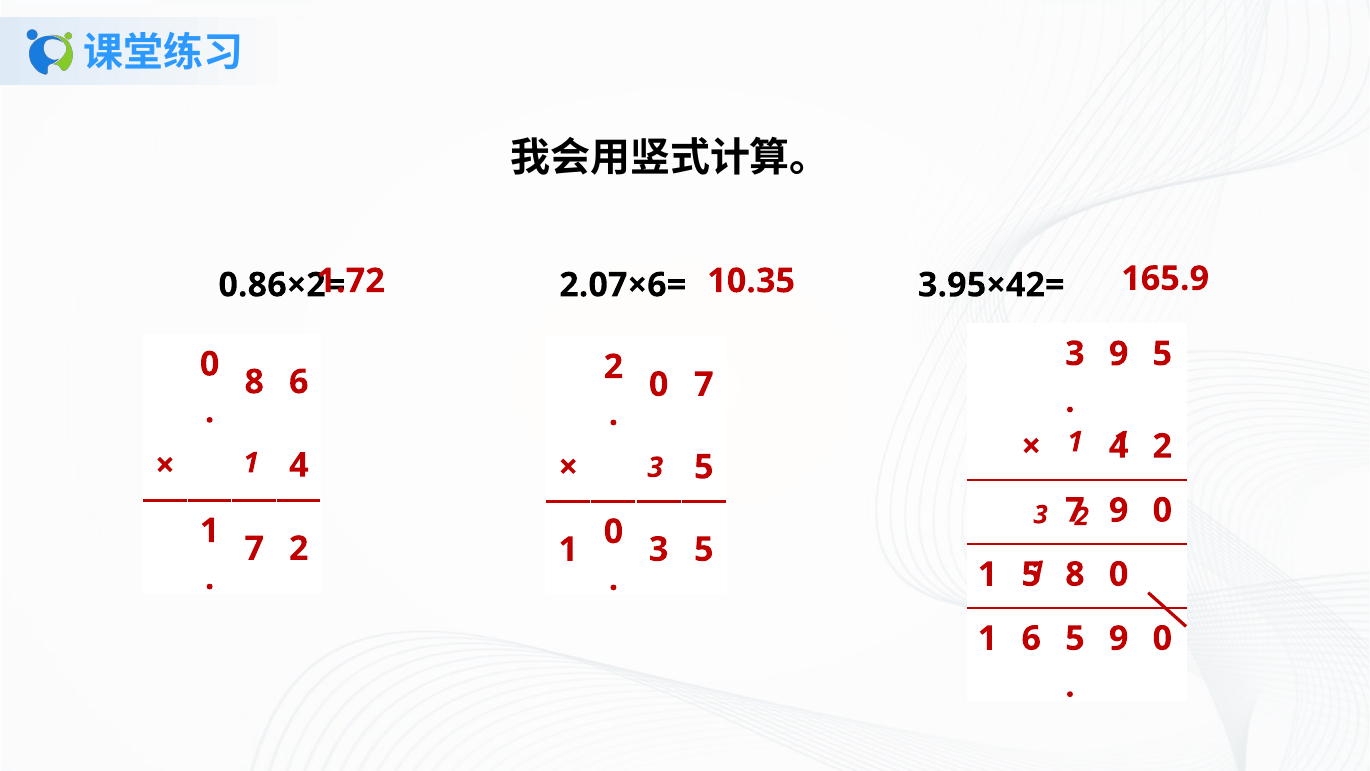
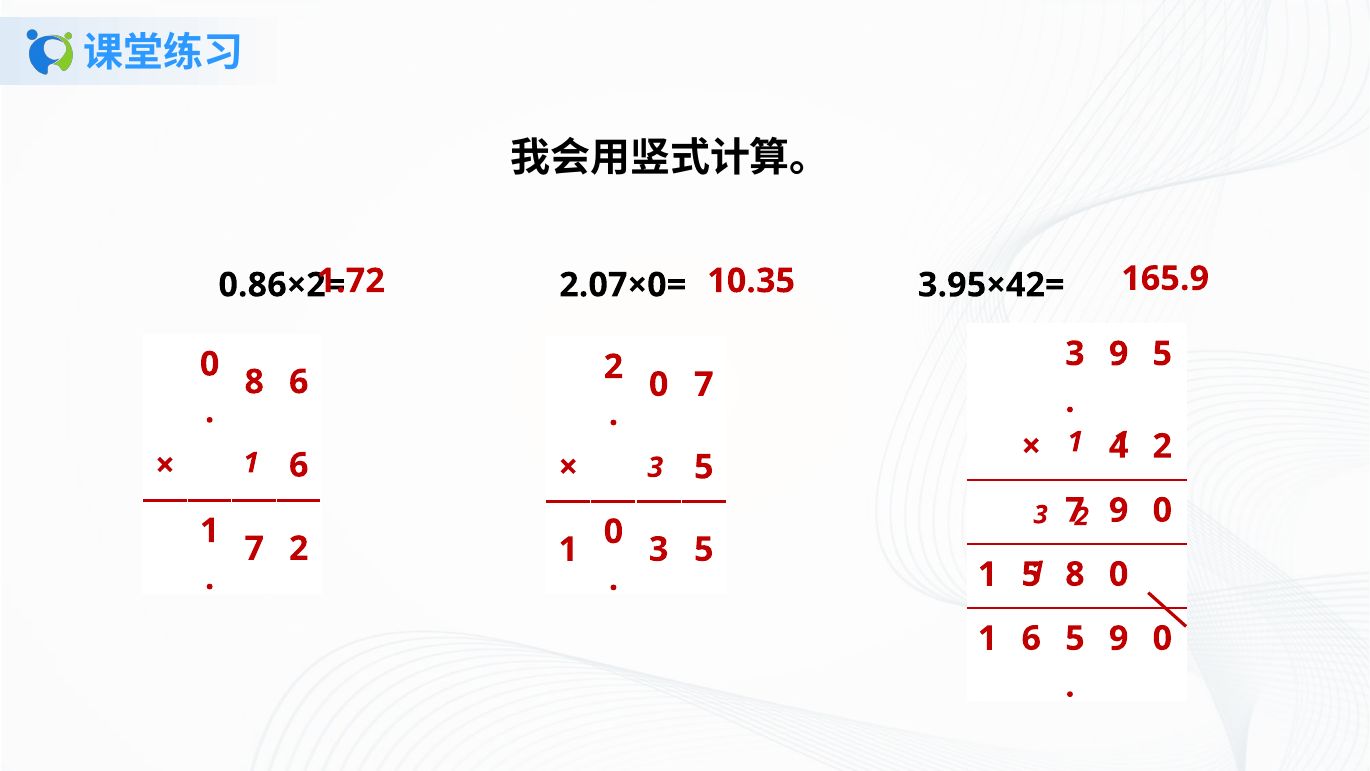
2.07×6=: 2.07×6= -> 2.07×0=
4 at (299, 465): 4 -> 6
